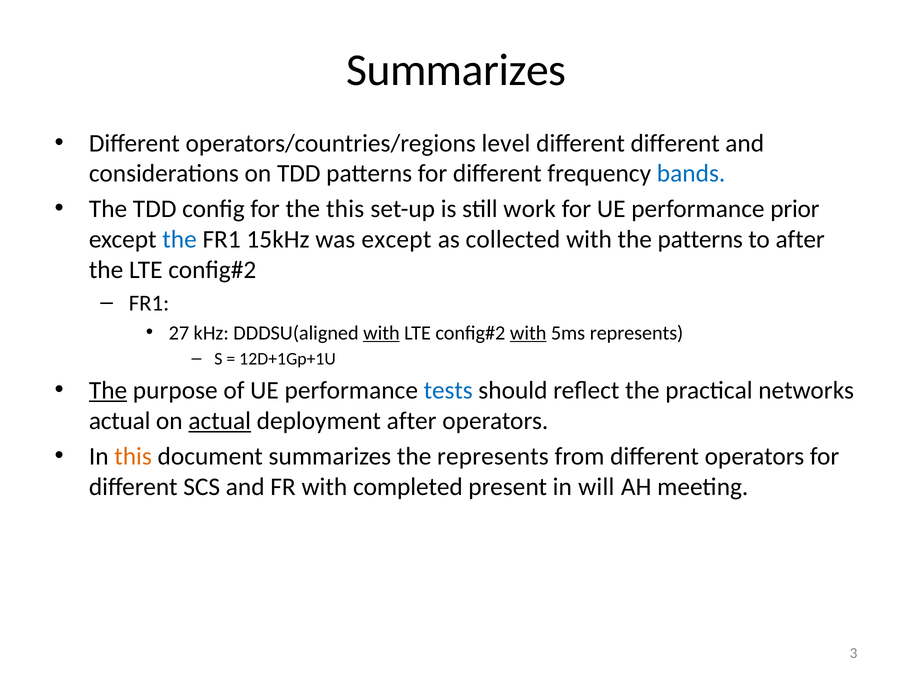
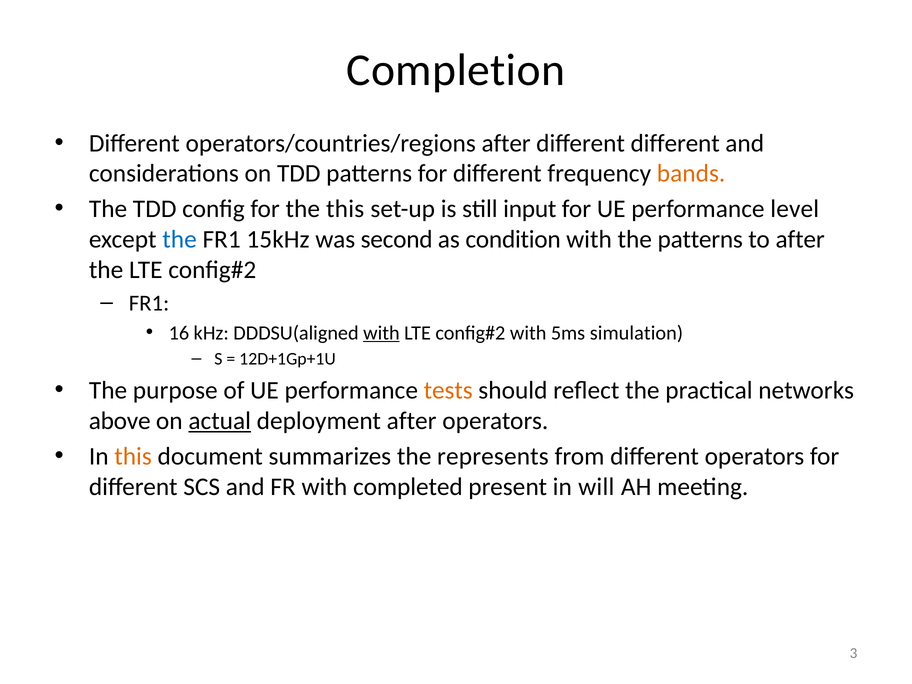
Summarizes at (456, 70): Summarizes -> Completion
operators/countries/regions level: level -> after
bands colour: blue -> orange
work: work -> input
prior: prior -> level
was except: except -> second
collected: collected -> condition
27: 27 -> 16
with at (528, 333) underline: present -> none
5ms represents: represents -> simulation
The at (108, 390) underline: present -> none
tests colour: blue -> orange
actual at (120, 421): actual -> above
